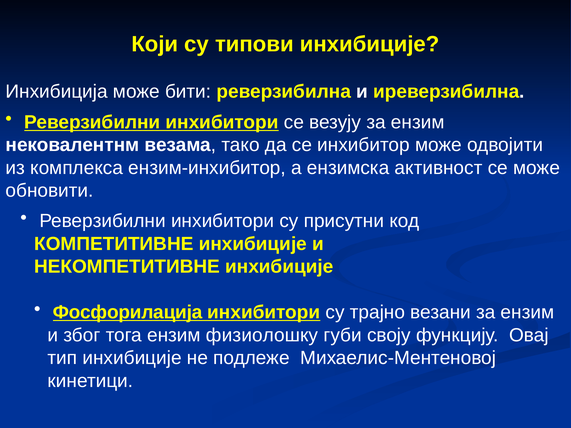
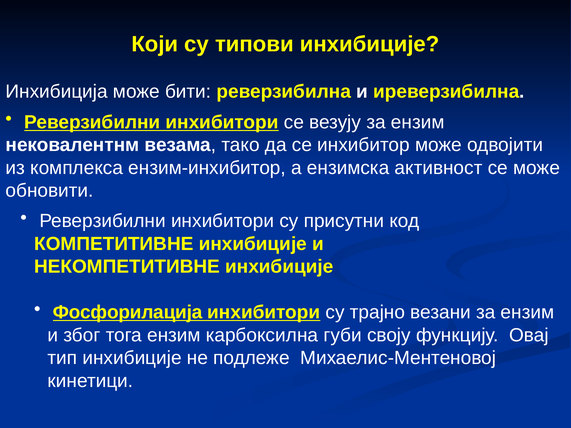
физиолошку: физиолошку -> карбоксилна
